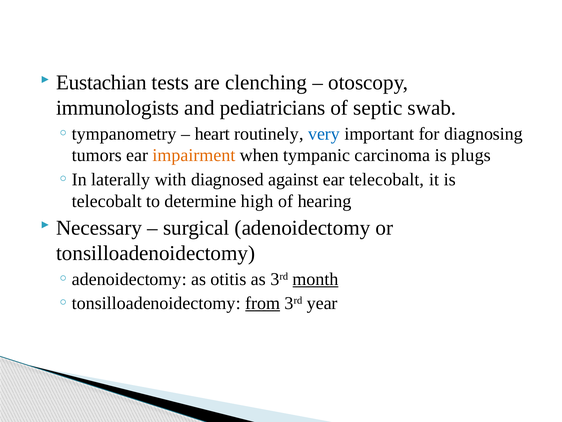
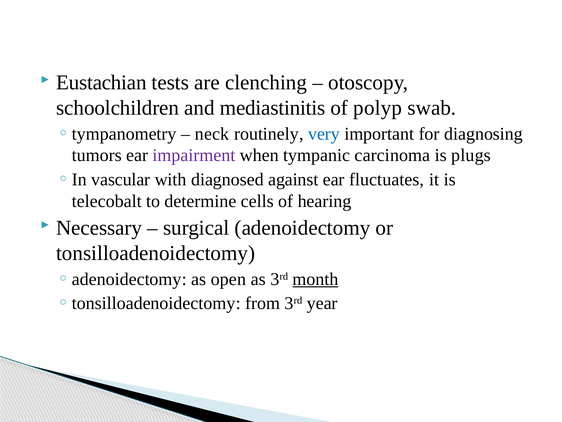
immunologists: immunologists -> schoolchildren
pediatricians: pediatricians -> mediastinitis
septic: septic -> polyp
heart: heart -> neck
impairment colour: orange -> purple
laterally: laterally -> vascular
ear telecobalt: telecobalt -> fluctuates
high: high -> cells
otitis: otitis -> open
from underline: present -> none
